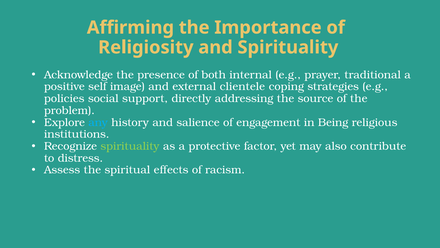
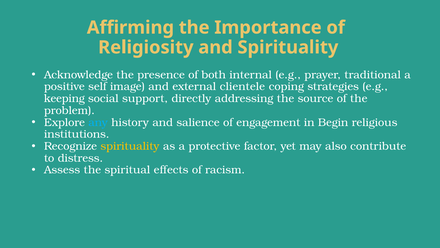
policies: policies -> keeping
Being: Being -> Begin
spirituality at (130, 146) colour: light green -> yellow
